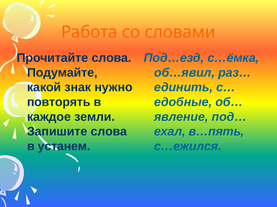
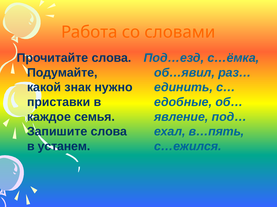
повторять: повторять -> приставки
земли: земли -> семья
